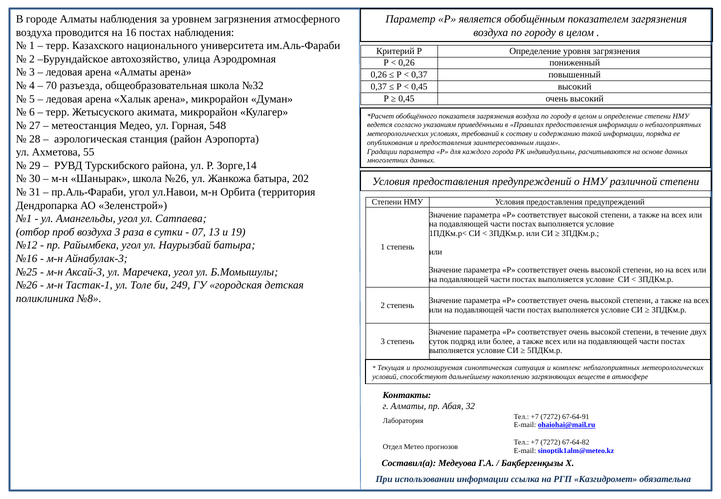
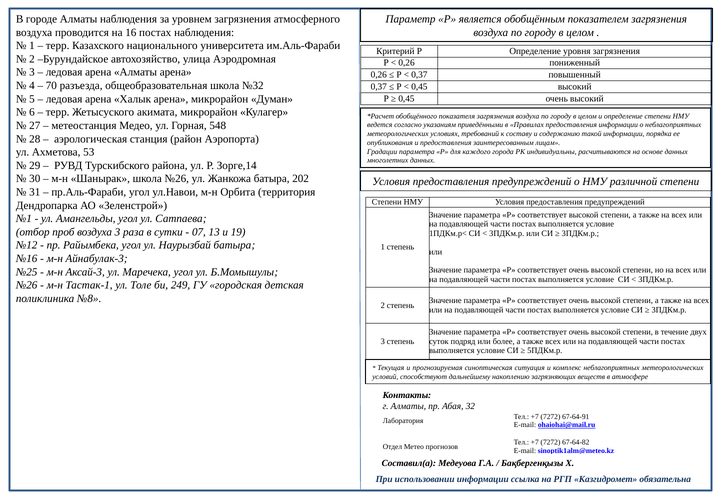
55: 55 -> 53
